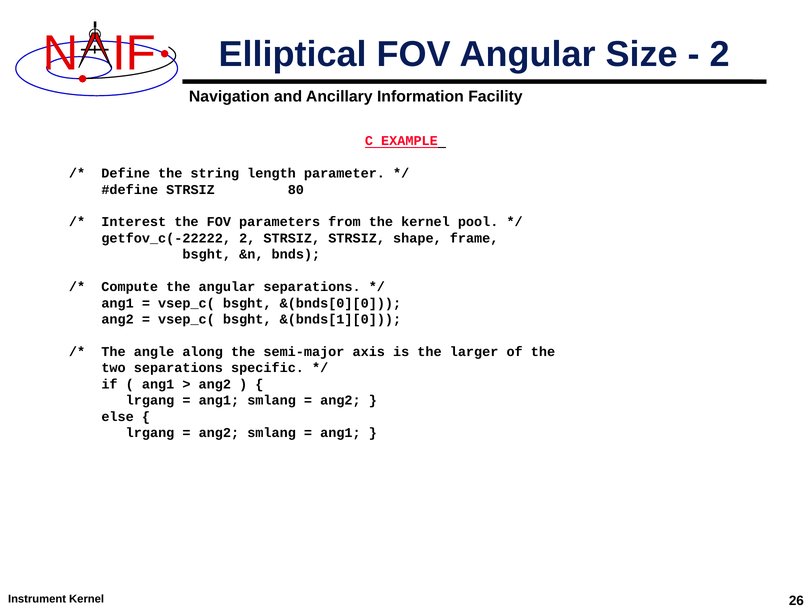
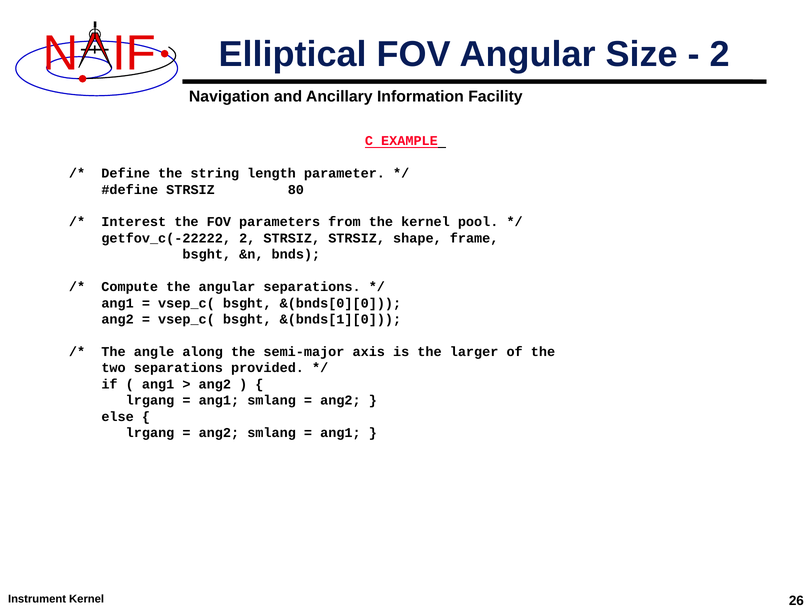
specific: specific -> provided
